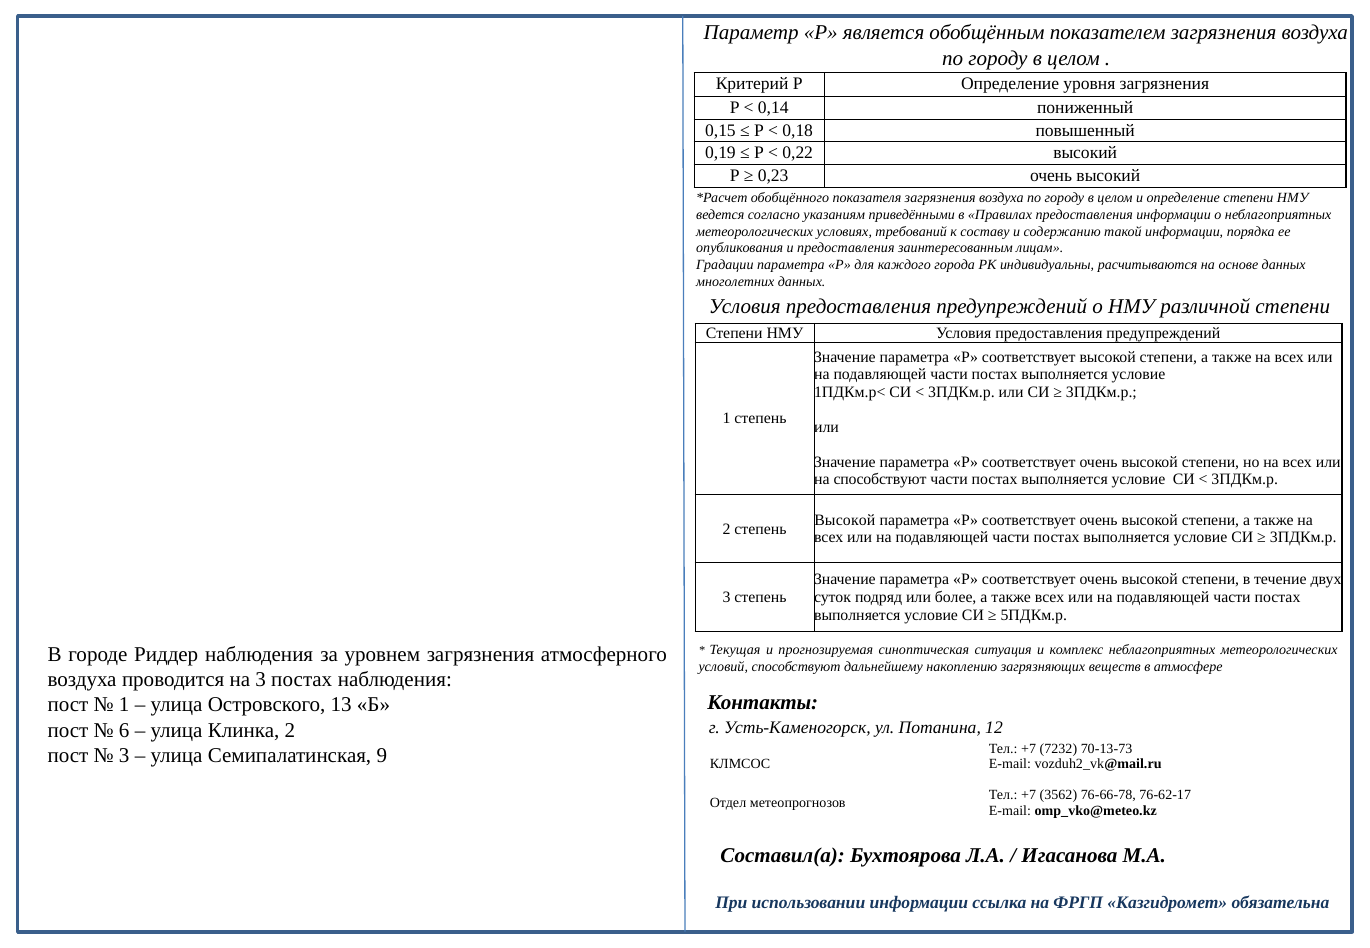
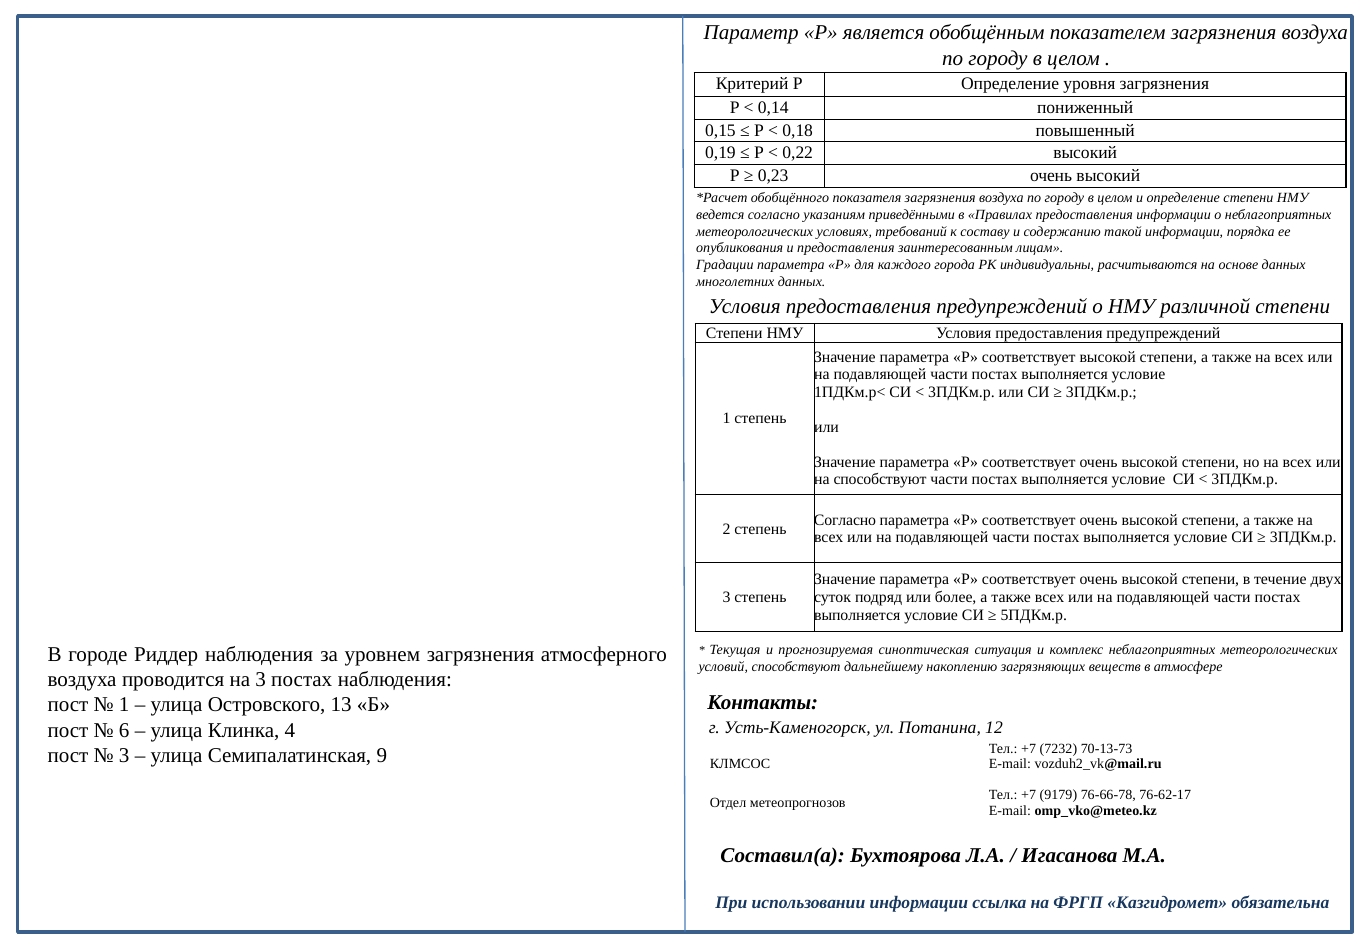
Высокой at (845, 520): Высокой -> Согласно
Клинка 2: 2 -> 4
3562: 3562 -> 9179
